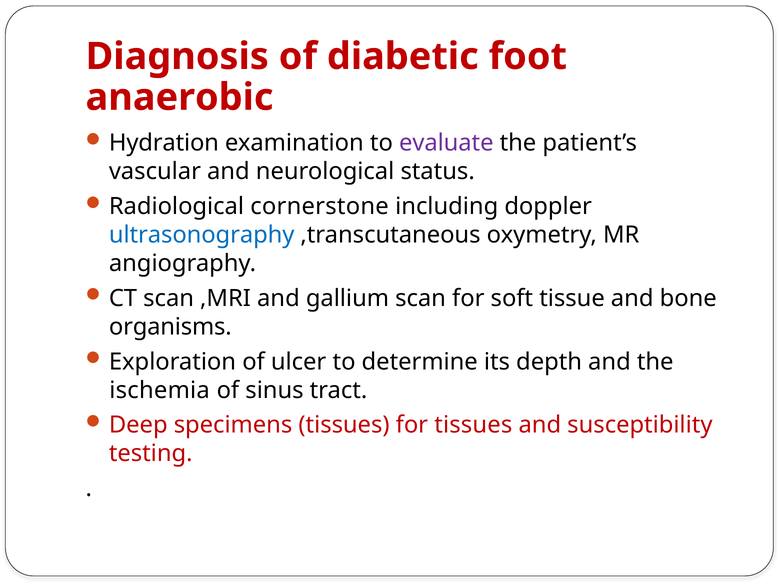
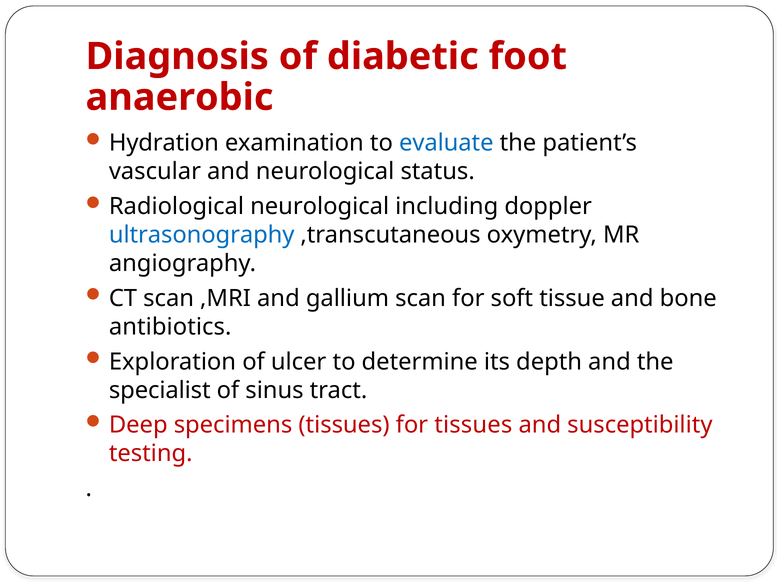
evaluate colour: purple -> blue
Radiological cornerstone: cornerstone -> neurological
organisms: organisms -> antibiotics
ischemia: ischemia -> specialist
